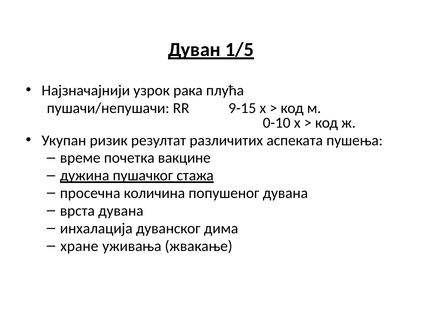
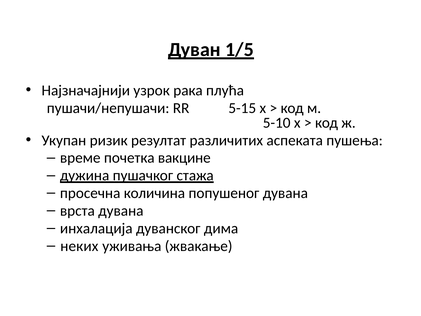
9-15: 9-15 -> 5-15
0-10: 0-10 -> 5-10
хране: хране -> неких
